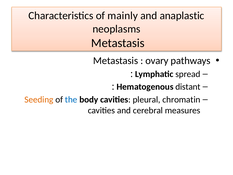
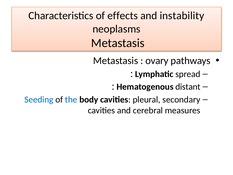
mainly: mainly -> effects
anaplastic: anaplastic -> instability
Seeding colour: orange -> blue
chromatin: chromatin -> secondary
